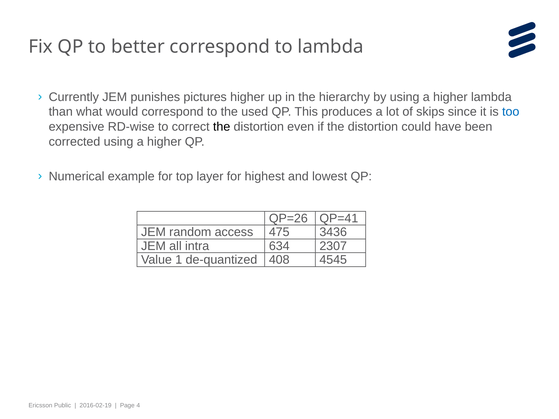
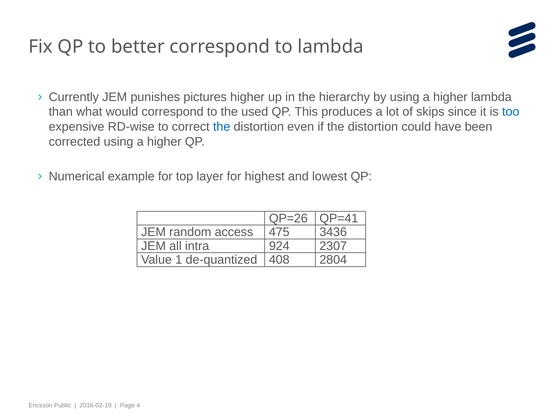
the at (222, 127) colour: black -> blue
634: 634 -> 924
4545: 4545 -> 2804
